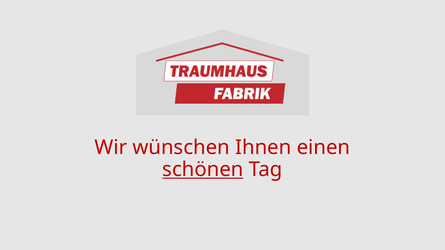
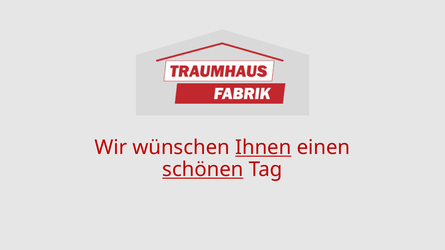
Ihnen underline: none -> present
